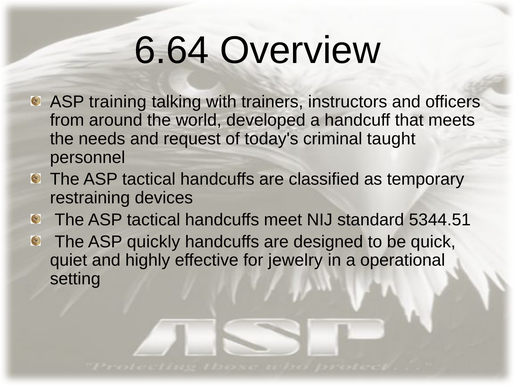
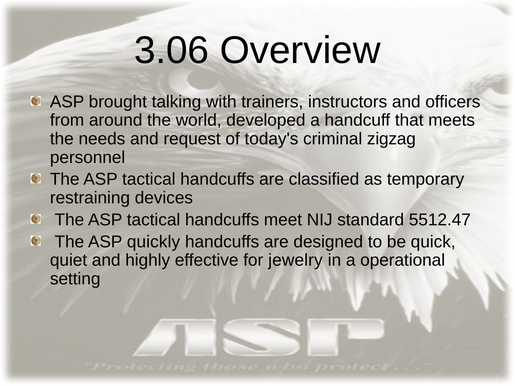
6.64: 6.64 -> 3.06
training: training -> brought
taught: taught -> zigzag
5344.51: 5344.51 -> 5512.47
